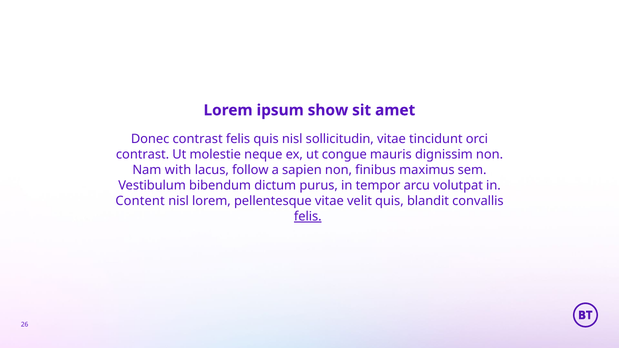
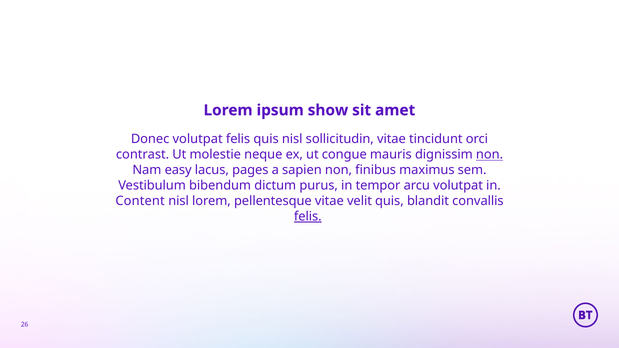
Donec contrast: contrast -> volutpat
non at (490, 155) underline: none -> present
with: with -> easy
follow: follow -> pages
